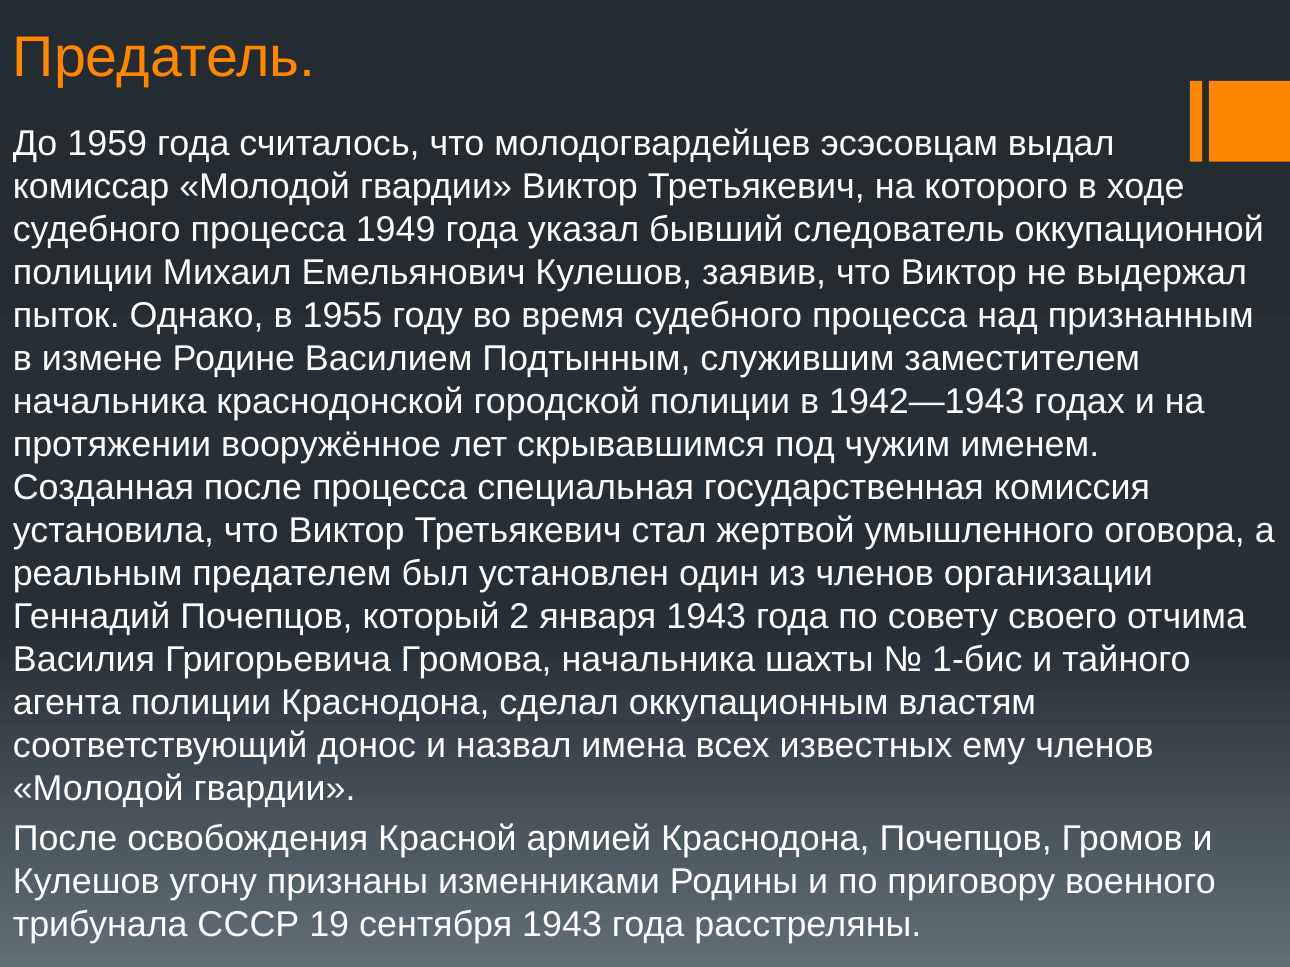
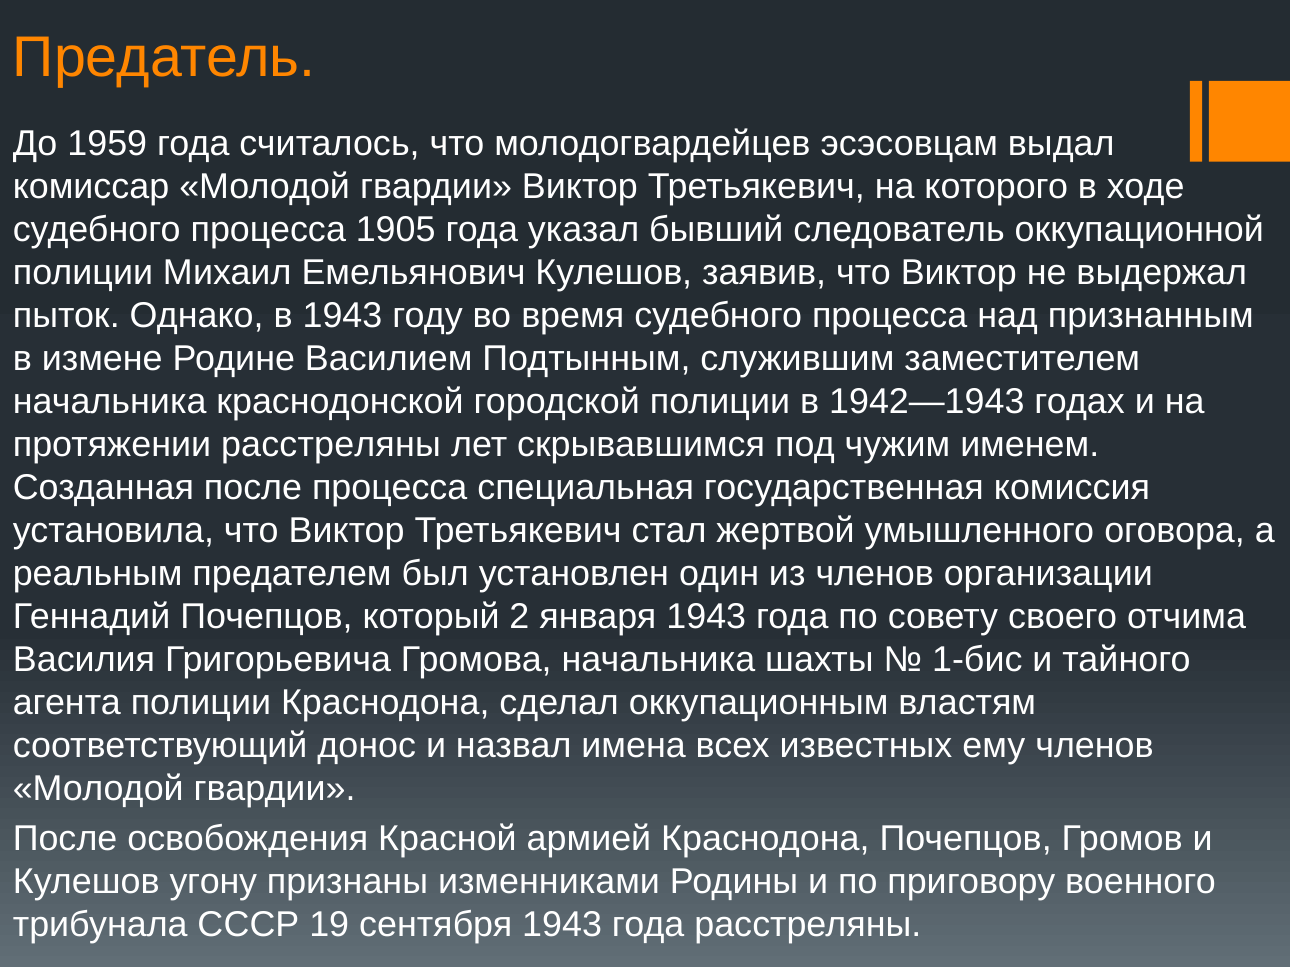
1949: 1949 -> 1905
в 1955: 1955 -> 1943
протяжении вооружённое: вооружённое -> расстреляны
